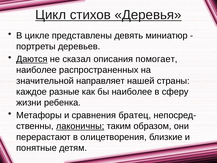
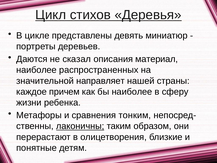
Даются underline: present -> none
помогает: помогает -> материал
разные: разные -> причем
братец: братец -> тонким
